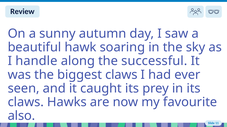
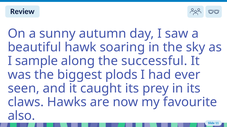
handle: handle -> sample
biggest claws: claws -> plods
